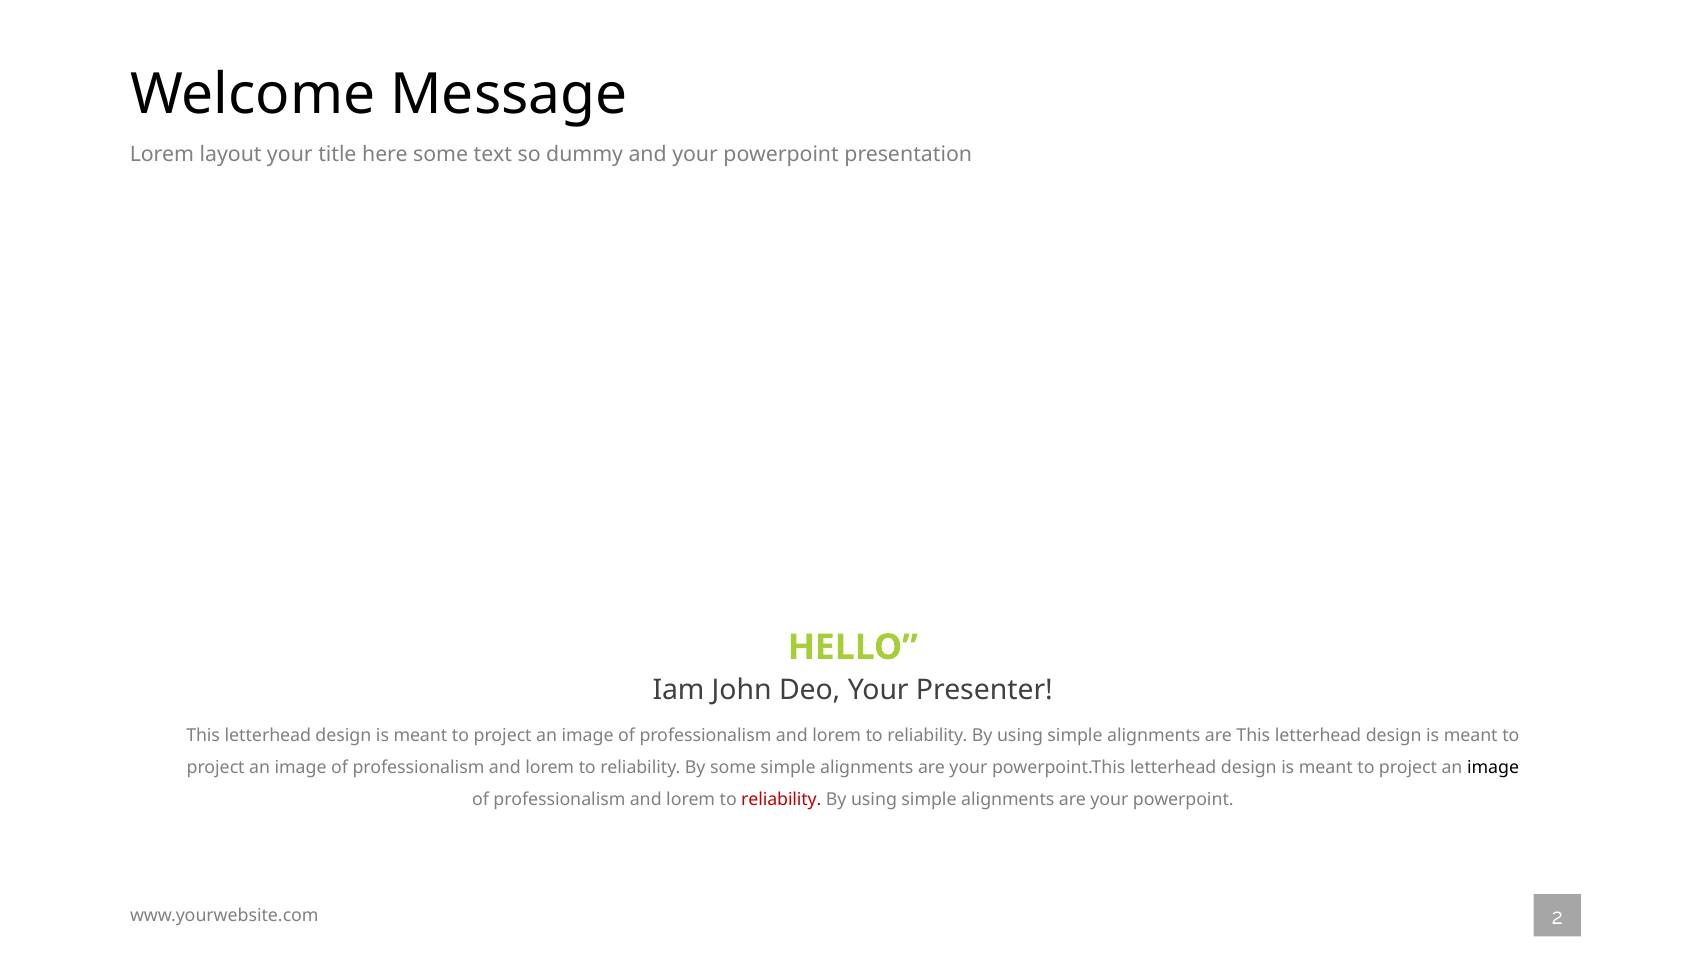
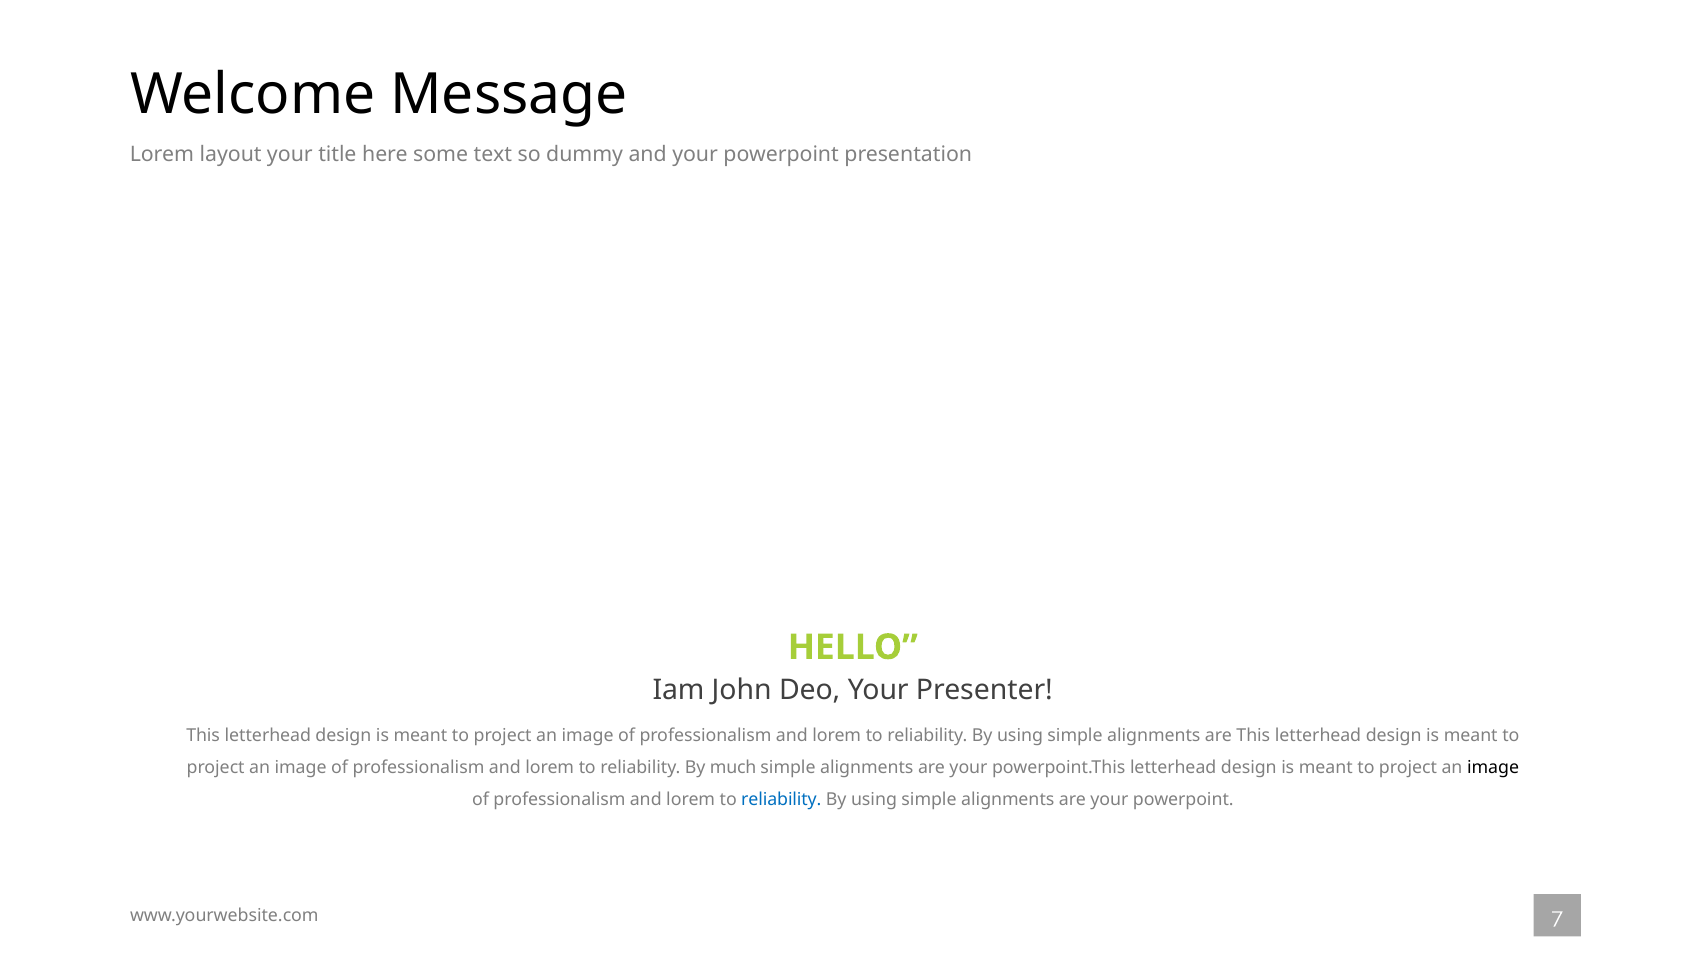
By some: some -> much
reliability at (781, 799) colour: red -> blue
2: 2 -> 7
